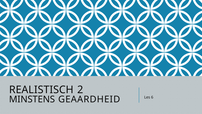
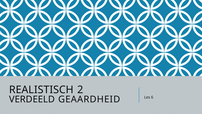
MINSTENS: MINSTENS -> VERDEELD
